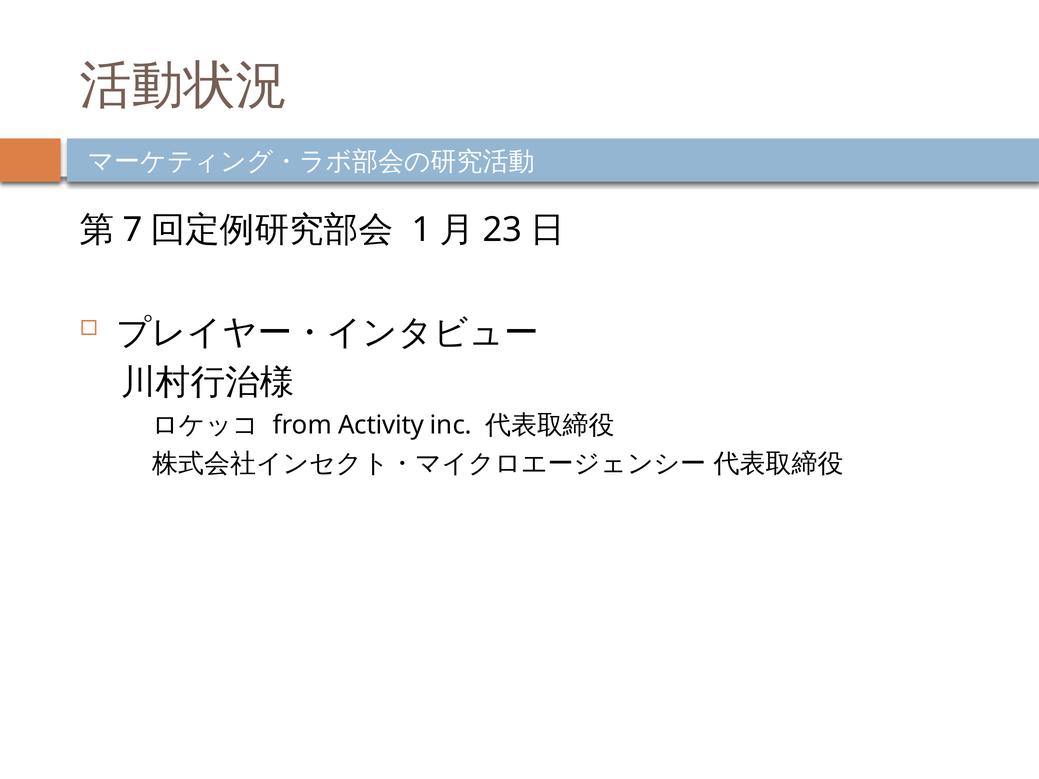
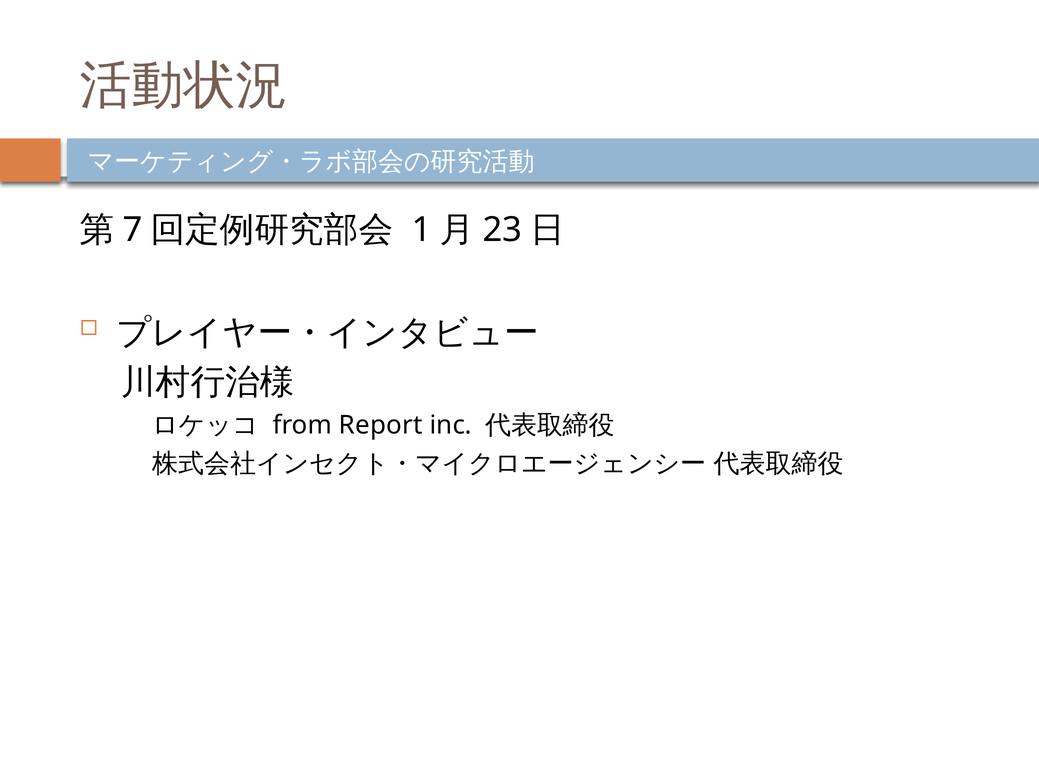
Activity: Activity -> Report
